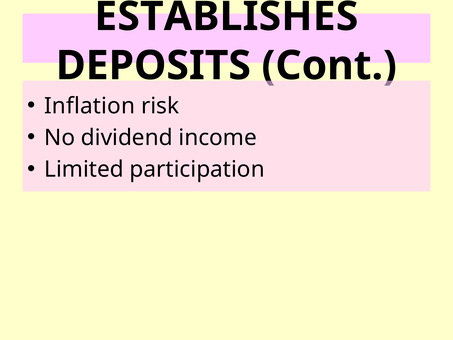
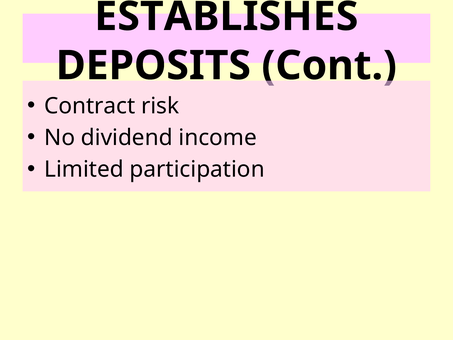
Inflation: Inflation -> Contract
